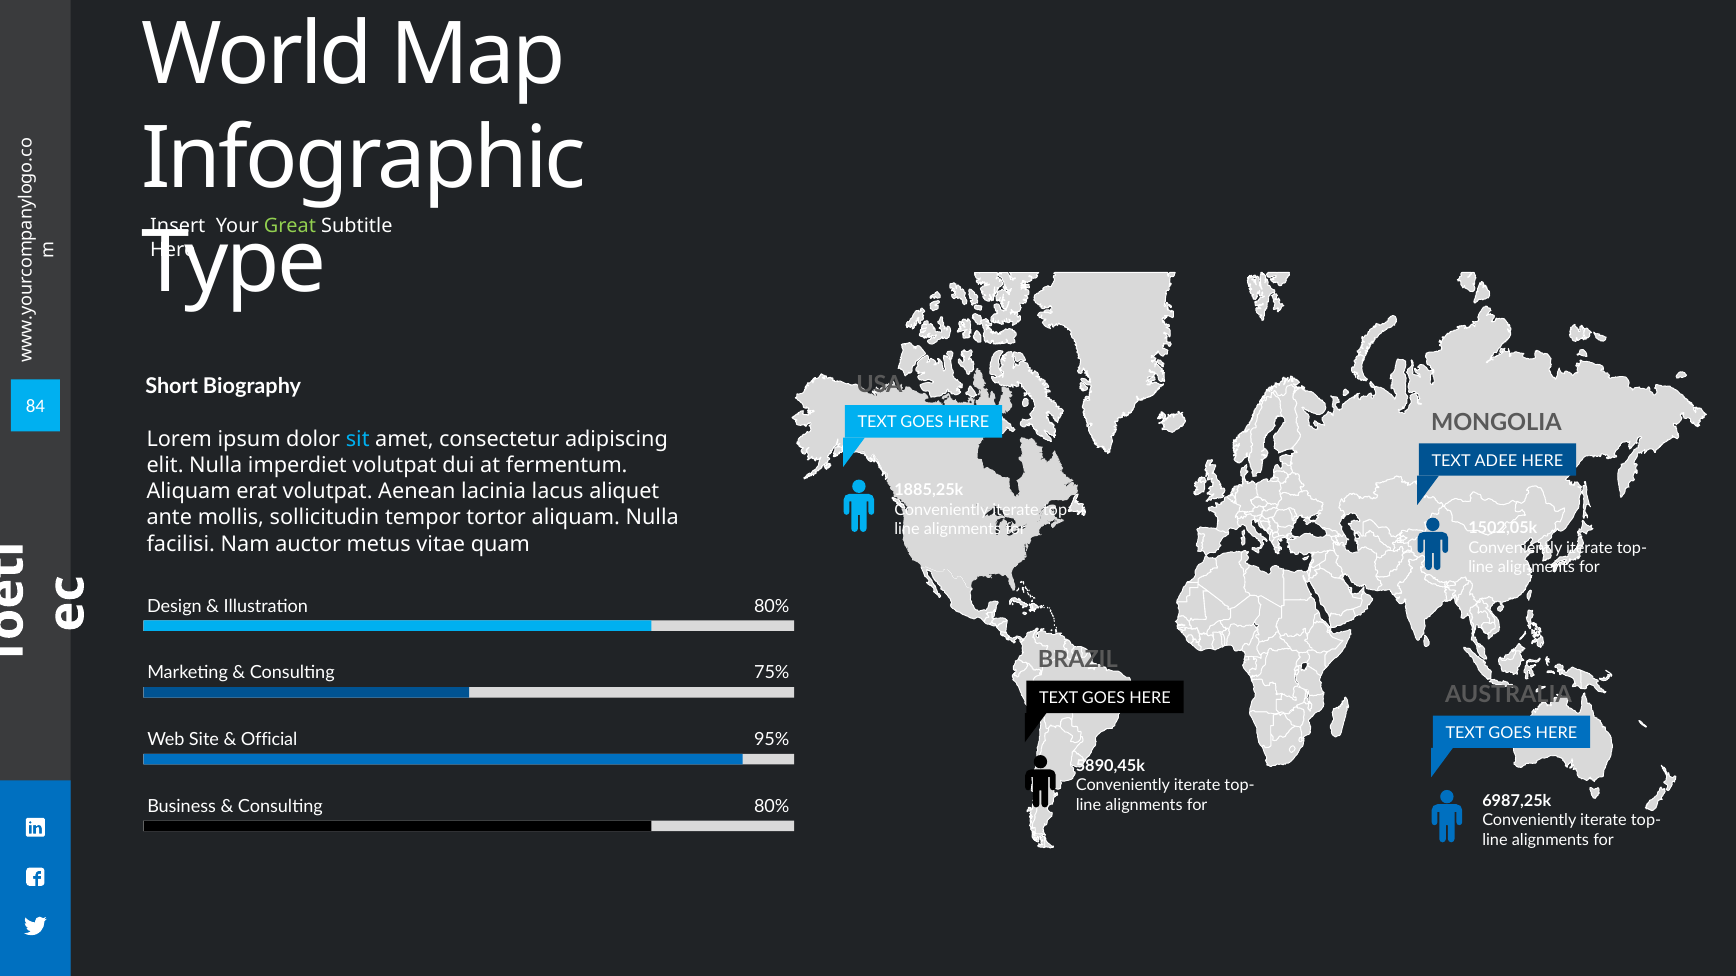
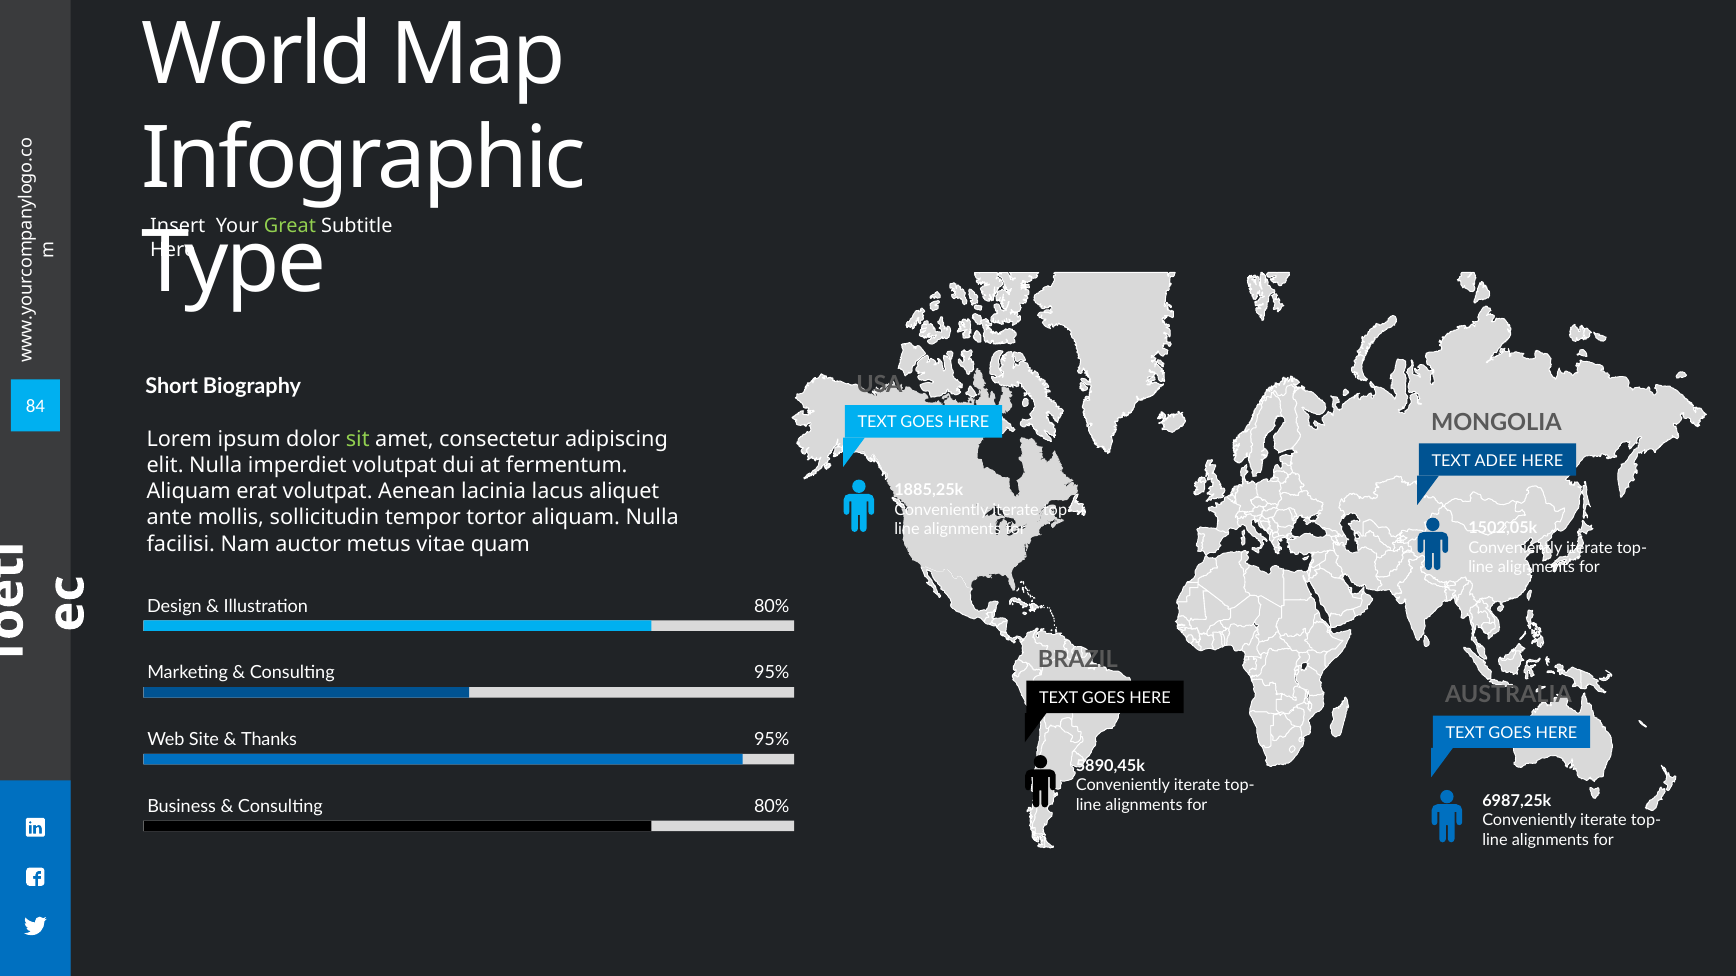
sit colour: light blue -> light green
Consulting 75%: 75% -> 95%
Official: Official -> Thanks
